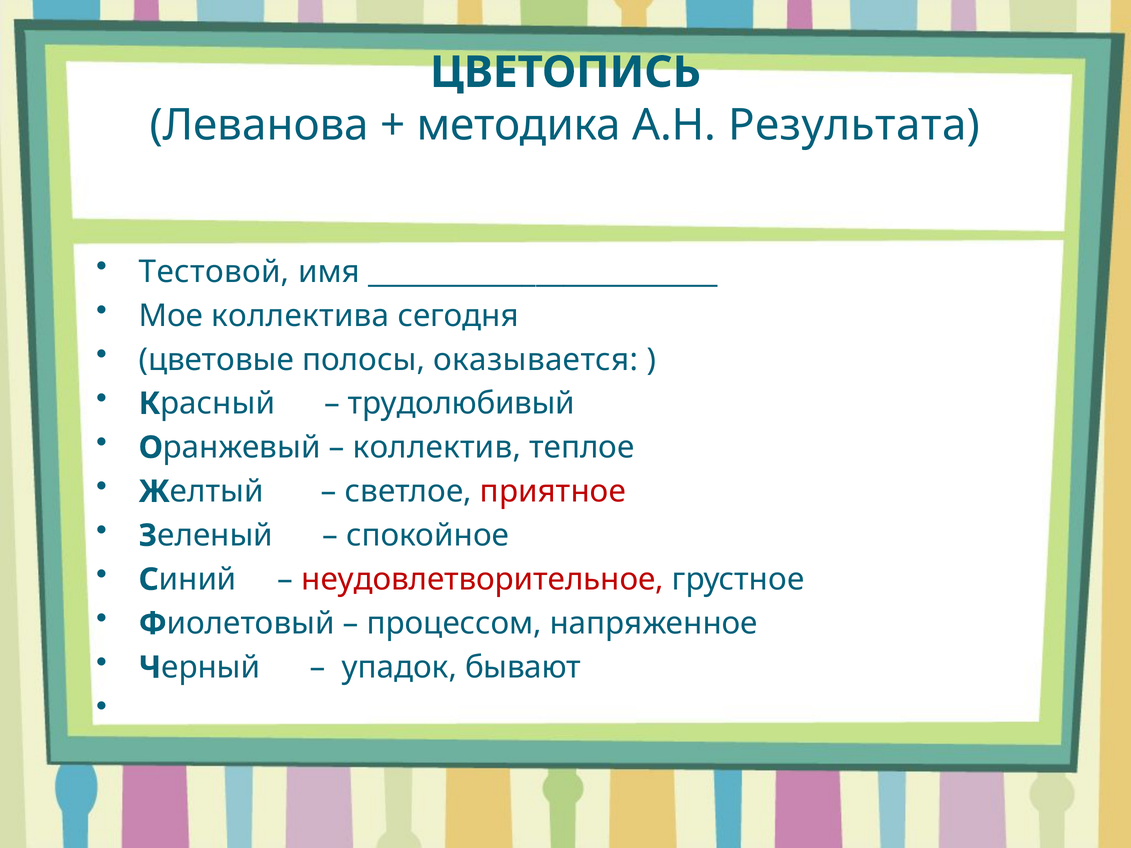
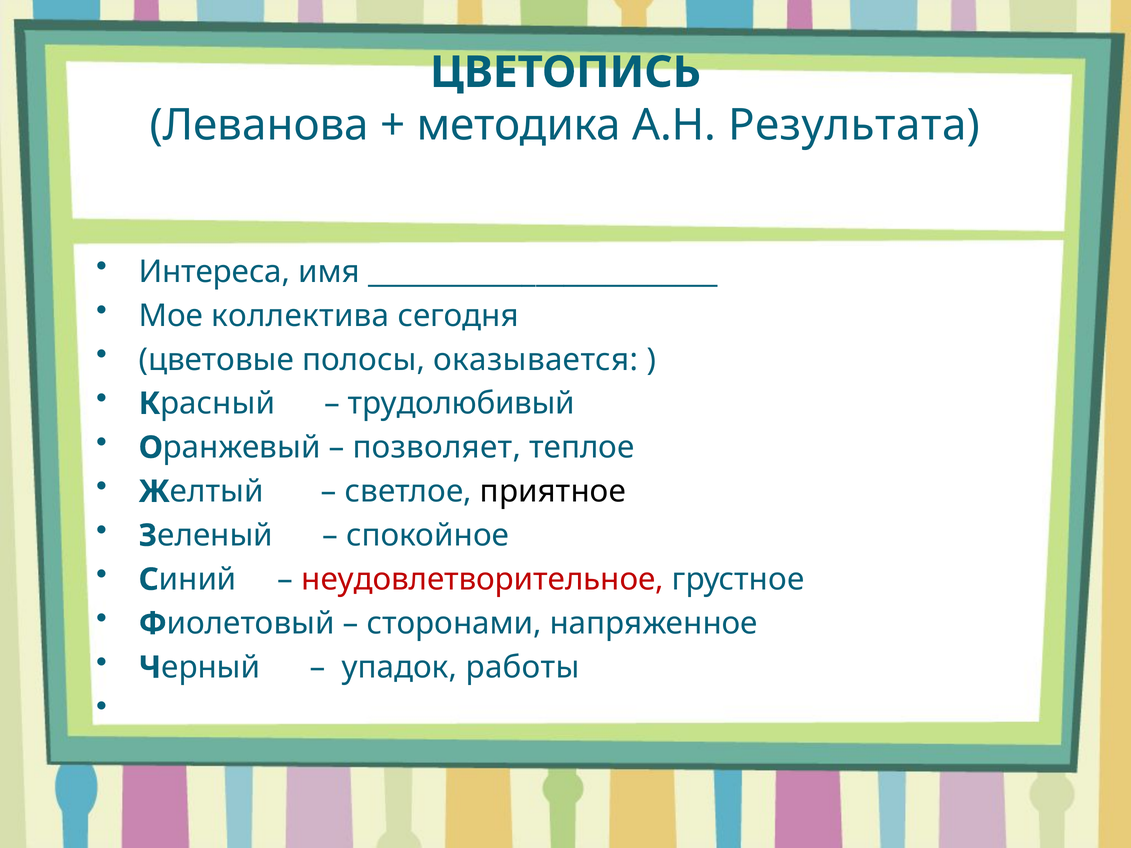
Тестовой: Тестовой -> Интереса
коллектив: коллектив -> позволяет
приятное colour: red -> black
процессом: процессом -> сторонами
бывают: бывают -> работы
